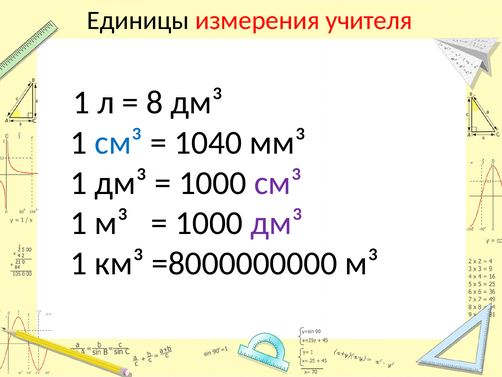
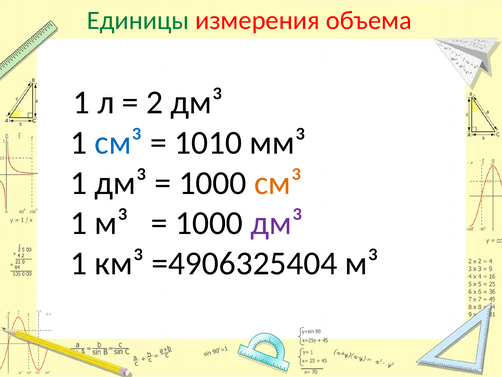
Единицы colour: black -> green
учителя: учителя -> объема
8: 8 -> 2
1040: 1040 -> 1010
см³ at (278, 183) colour: purple -> orange
=8000000000: =8000000000 -> =4906325404
